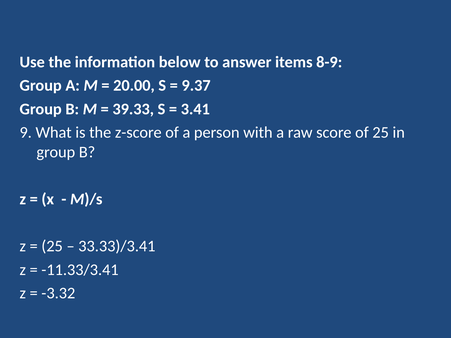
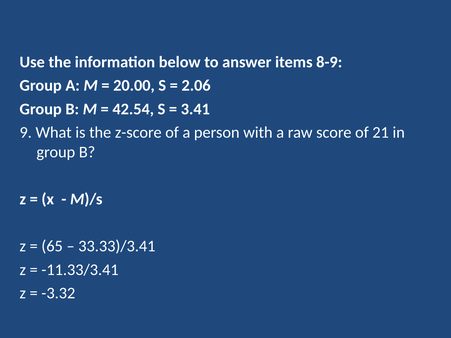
9.37: 9.37 -> 2.06
39.33: 39.33 -> 42.54
of 25: 25 -> 21
25 at (52, 246): 25 -> 65
